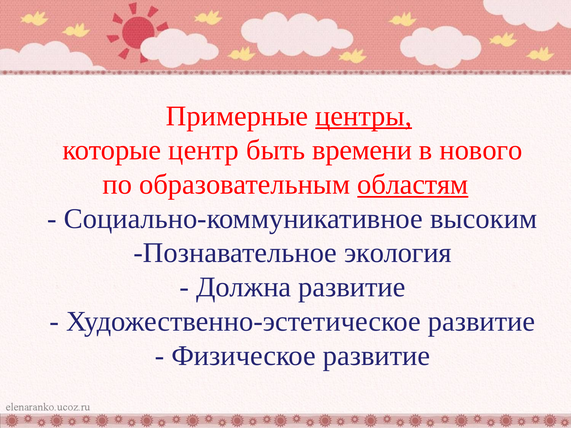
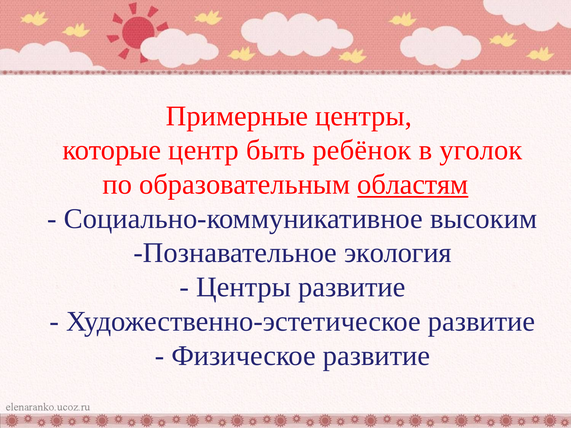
центры at (364, 116) underline: present -> none
времени: времени -> ребёнок
нового: нового -> уголок
Должна at (244, 287): Должна -> Центры
